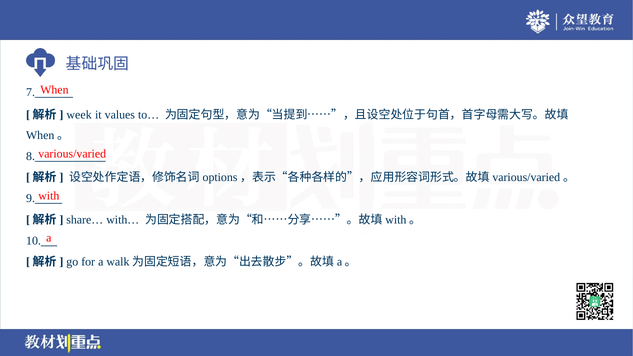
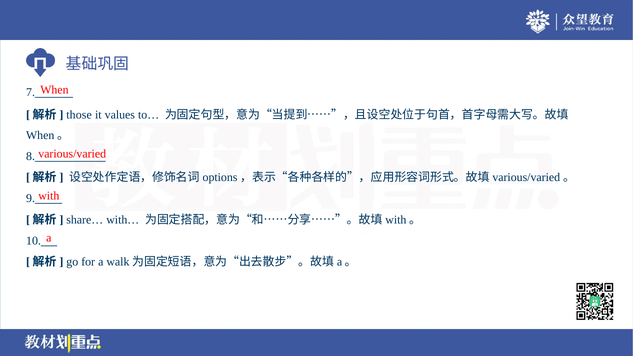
week: week -> those
